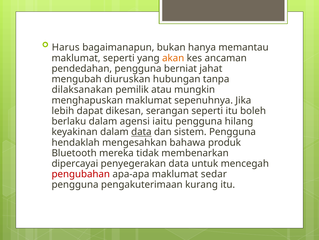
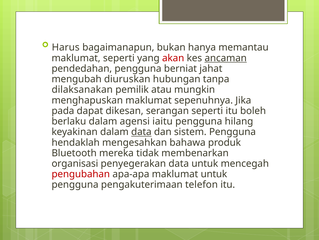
akan colour: orange -> red
ancaman underline: none -> present
lebih: lebih -> pada
dipercayai: dipercayai -> organisasi
maklumat sedar: sedar -> untuk
kurang: kurang -> telefon
